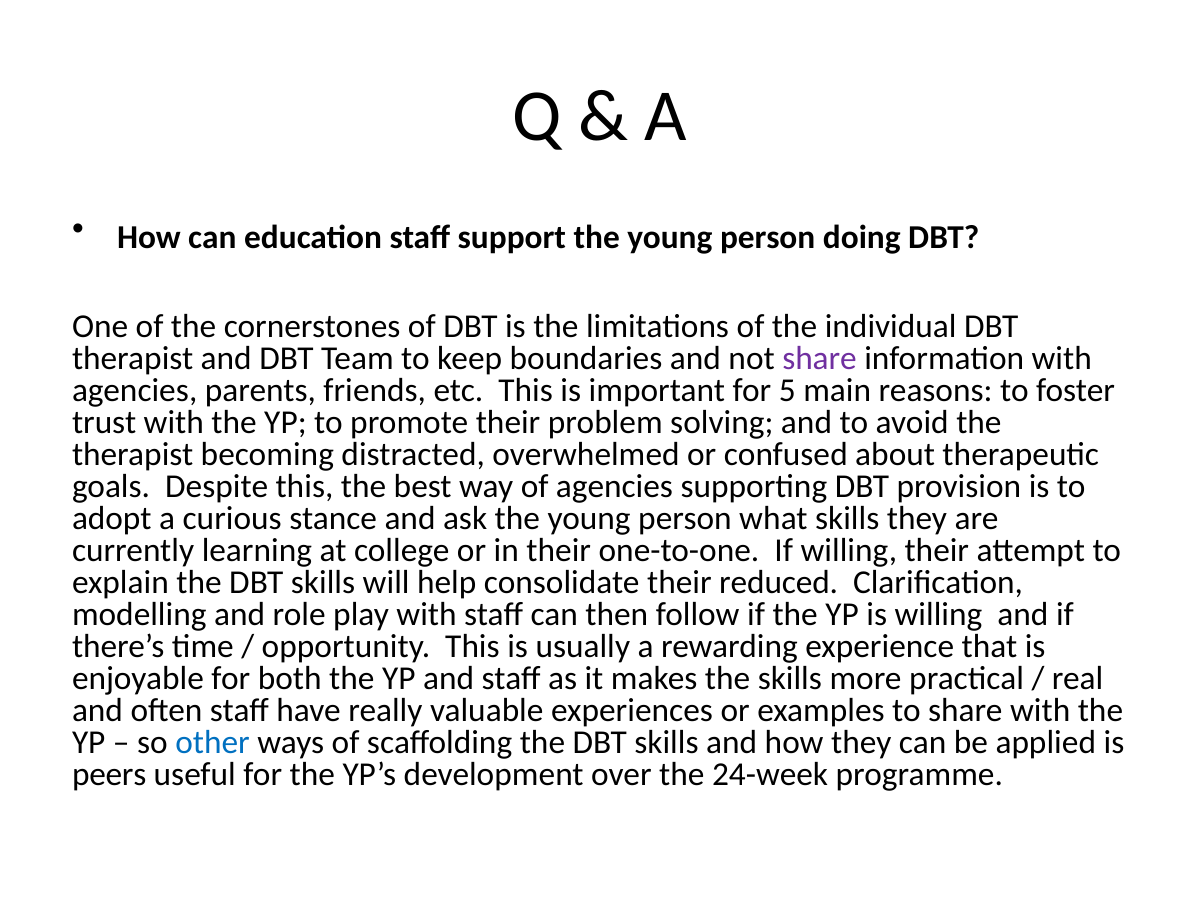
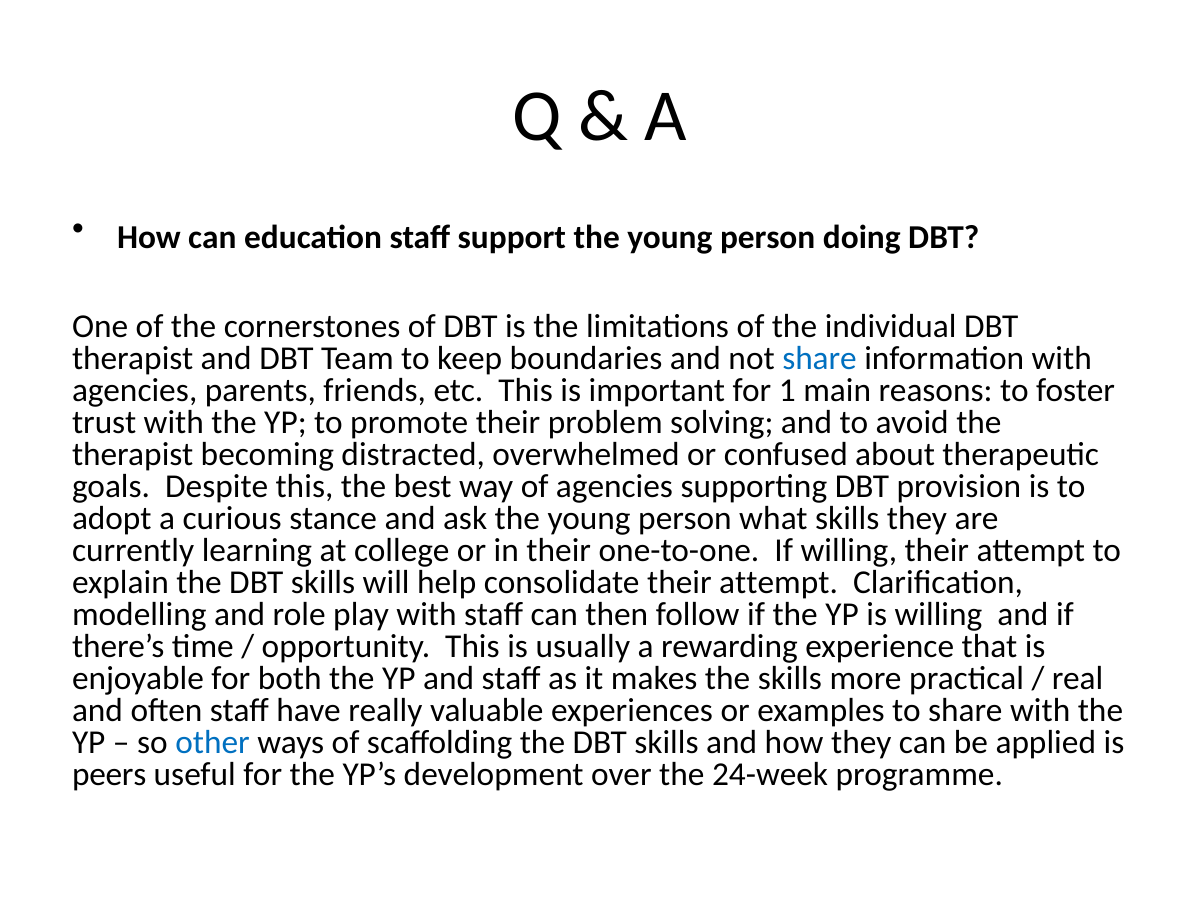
share at (820, 358) colour: purple -> blue
5: 5 -> 1
consolidate their reduced: reduced -> attempt
